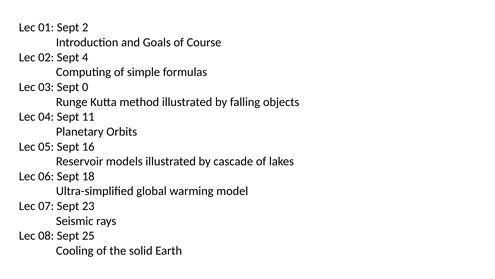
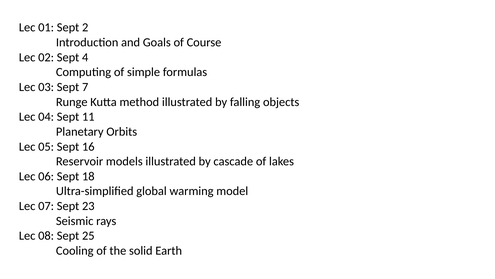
0: 0 -> 7
